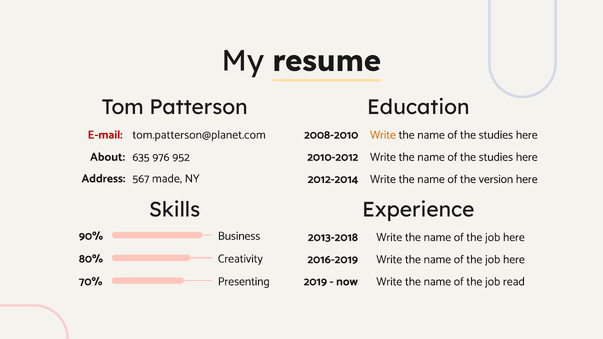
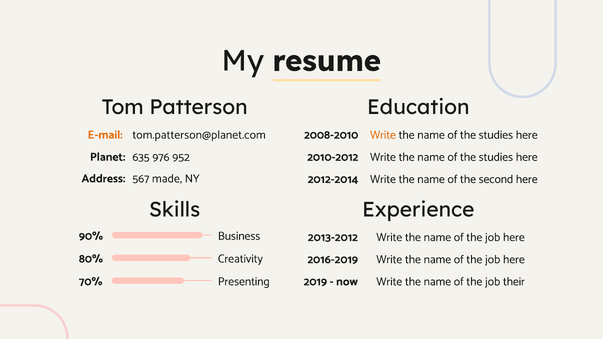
E-mail colour: red -> orange
About: About -> Planet
version: version -> second
2013-2018: 2013-2018 -> 2013-2012
read: read -> their
